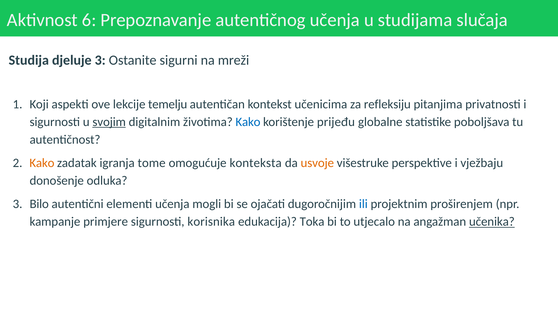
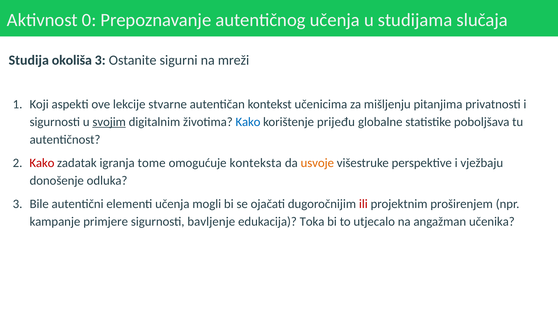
6: 6 -> 0
djeluje: djeluje -> okoliša
temelju: temelju -> stvarne
refleksiju: refleksiju -> mišljenju
Kako at (42, 163) colour: orange -> red
Bilo: Bilo -> Bile
ili colour: blue -> red
korisnika: korisnika -> bavljenje
učenika underline: present -> none
